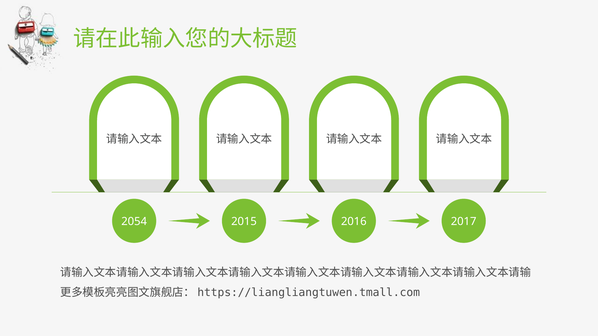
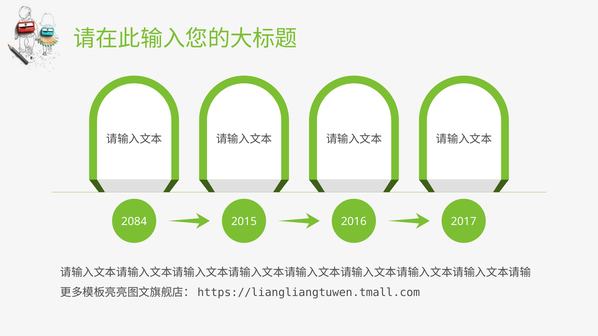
2054: 2054 -> 2084
